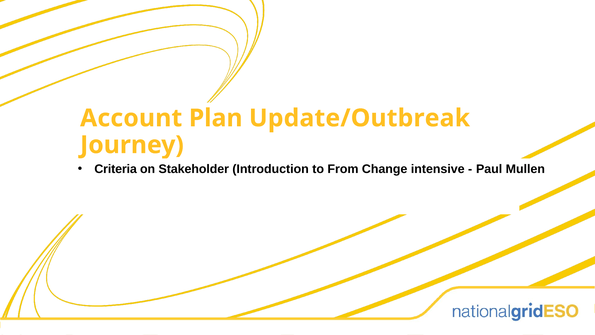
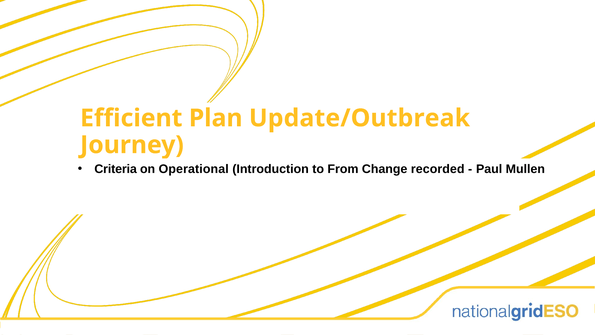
Account: Account -> Efficient
Stakeholder: Stakeholder -> Operational
intensive: intensive -> recorded
